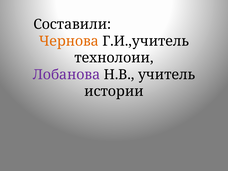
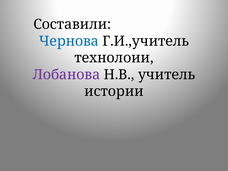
Чернова colour: orange -> blue
